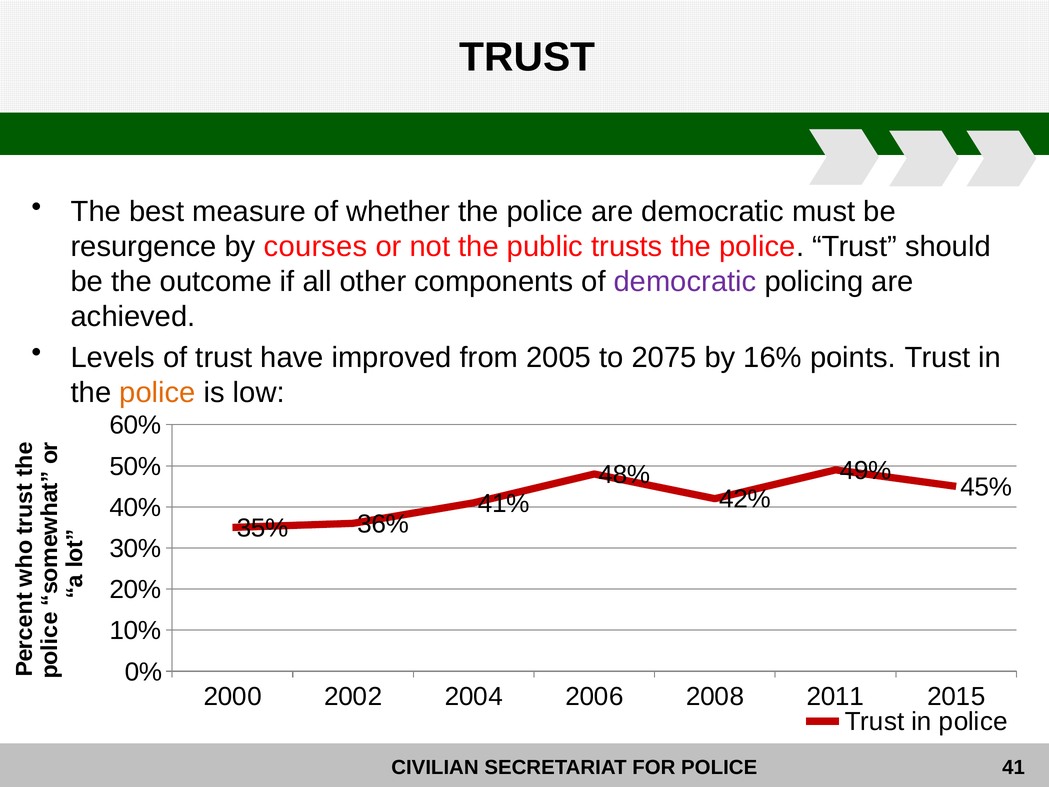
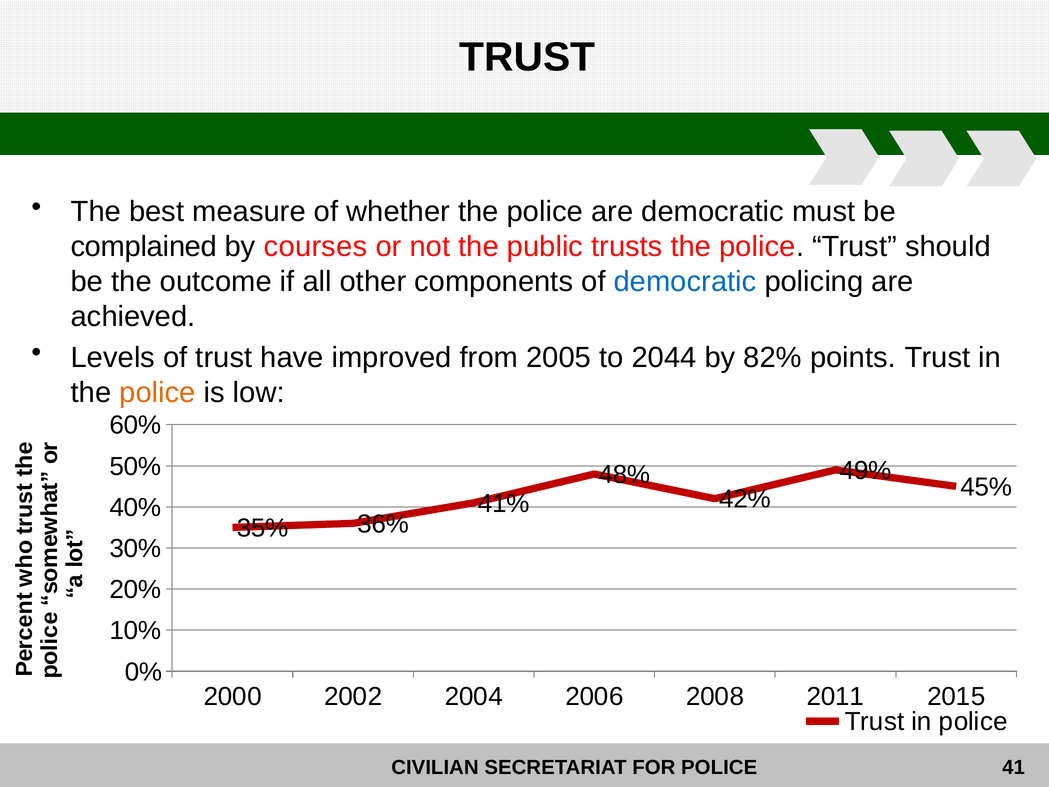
resurgence: resurgence -> complained
democratic at (685, 282) colour: purple -> blue
2075: 2075 -> 2044
16%: 16% -> 82%
